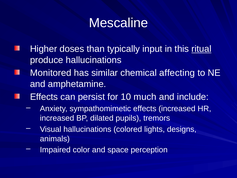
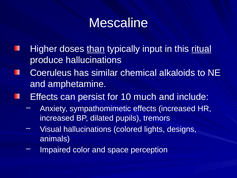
than underline: none -> present
Monitored: Monitored -> Coeruleus
affecting: affecting -> alkaloids
